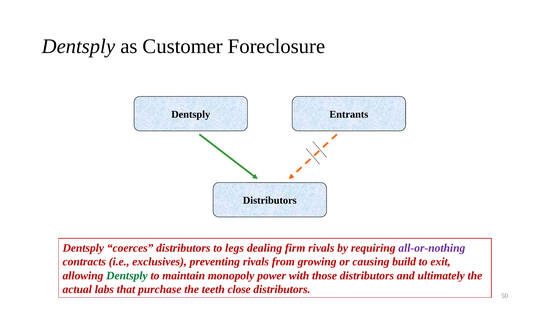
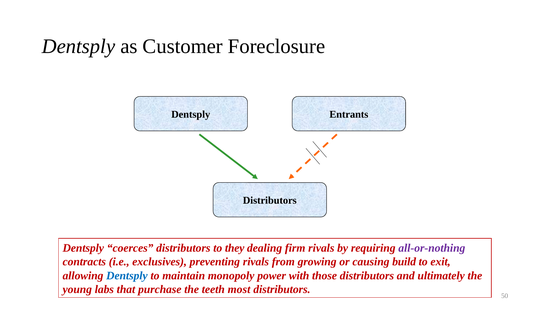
legs: legs -> they
Dentsply at (127, 275) colour: green -> blue
actual: actual -> young
close: close -> most
